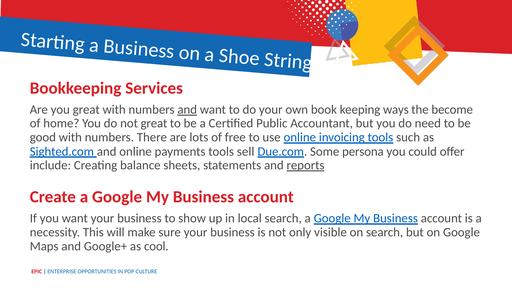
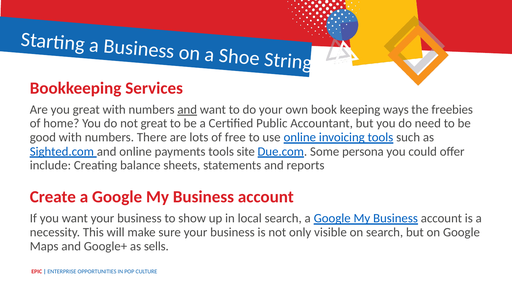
become: become -> freebies
sell: sell -> site
reports underline: present -> none
cool: cool -> sells
